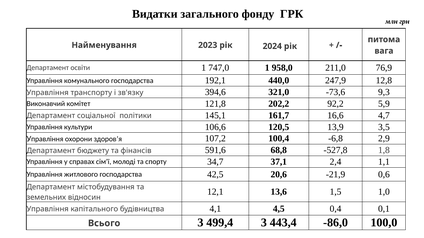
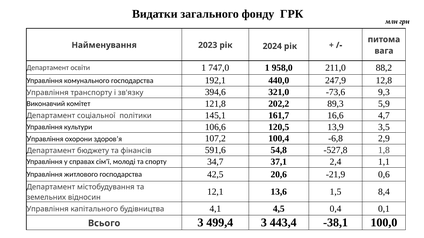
76,9: 76,9 -> 88,2
92,2: 92,2 -> 89,3
68,8: 68,8 -> 54,8
1,0: 1,0 -> 8,4
-86,0: -86,0 -> -38,1
